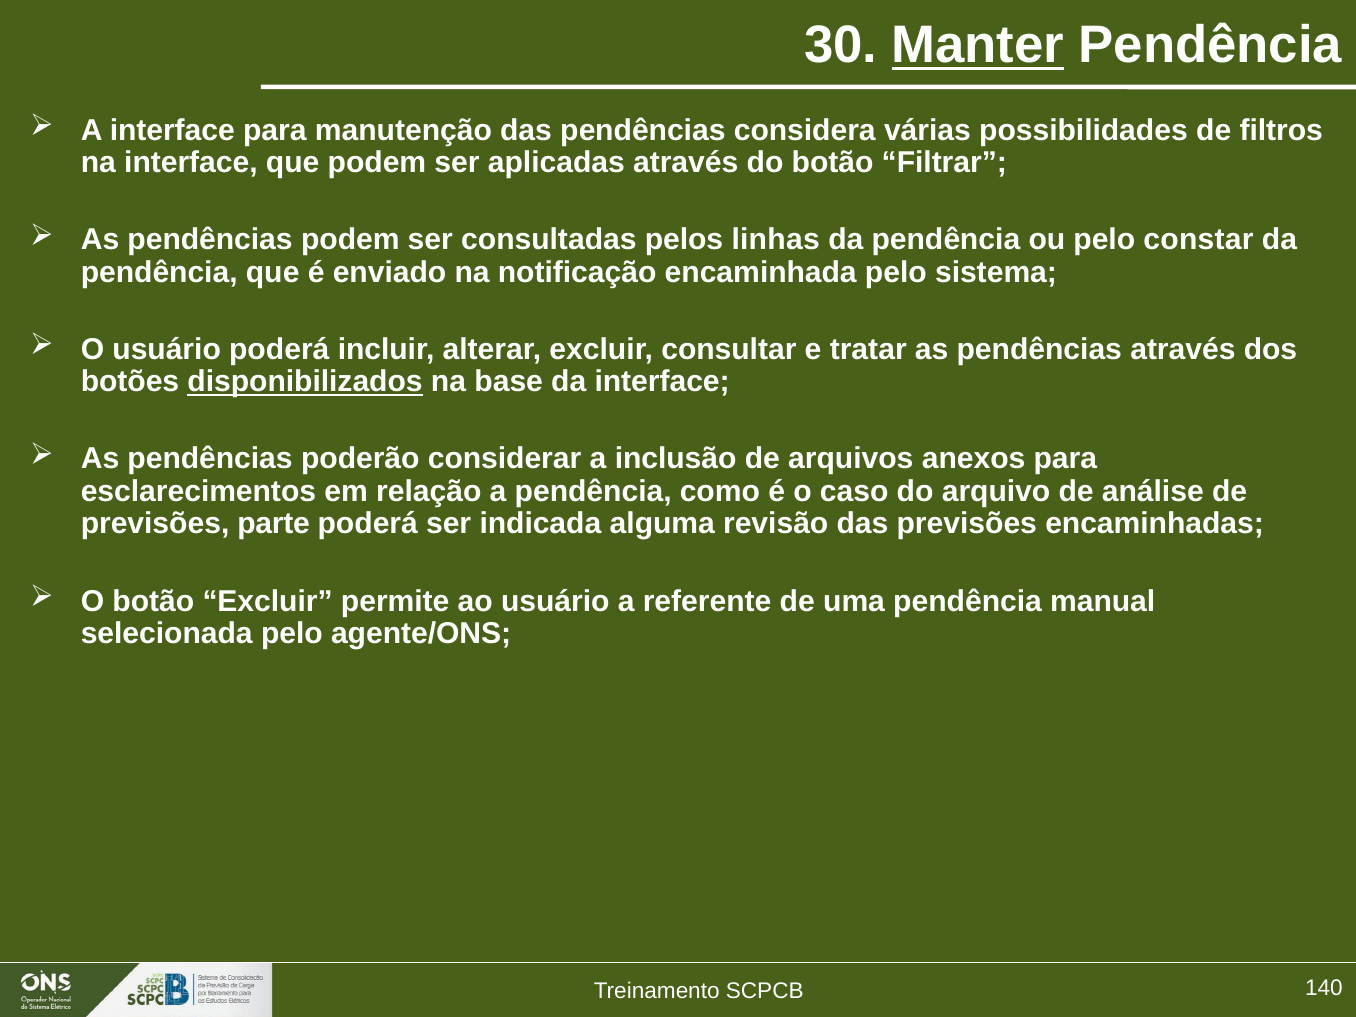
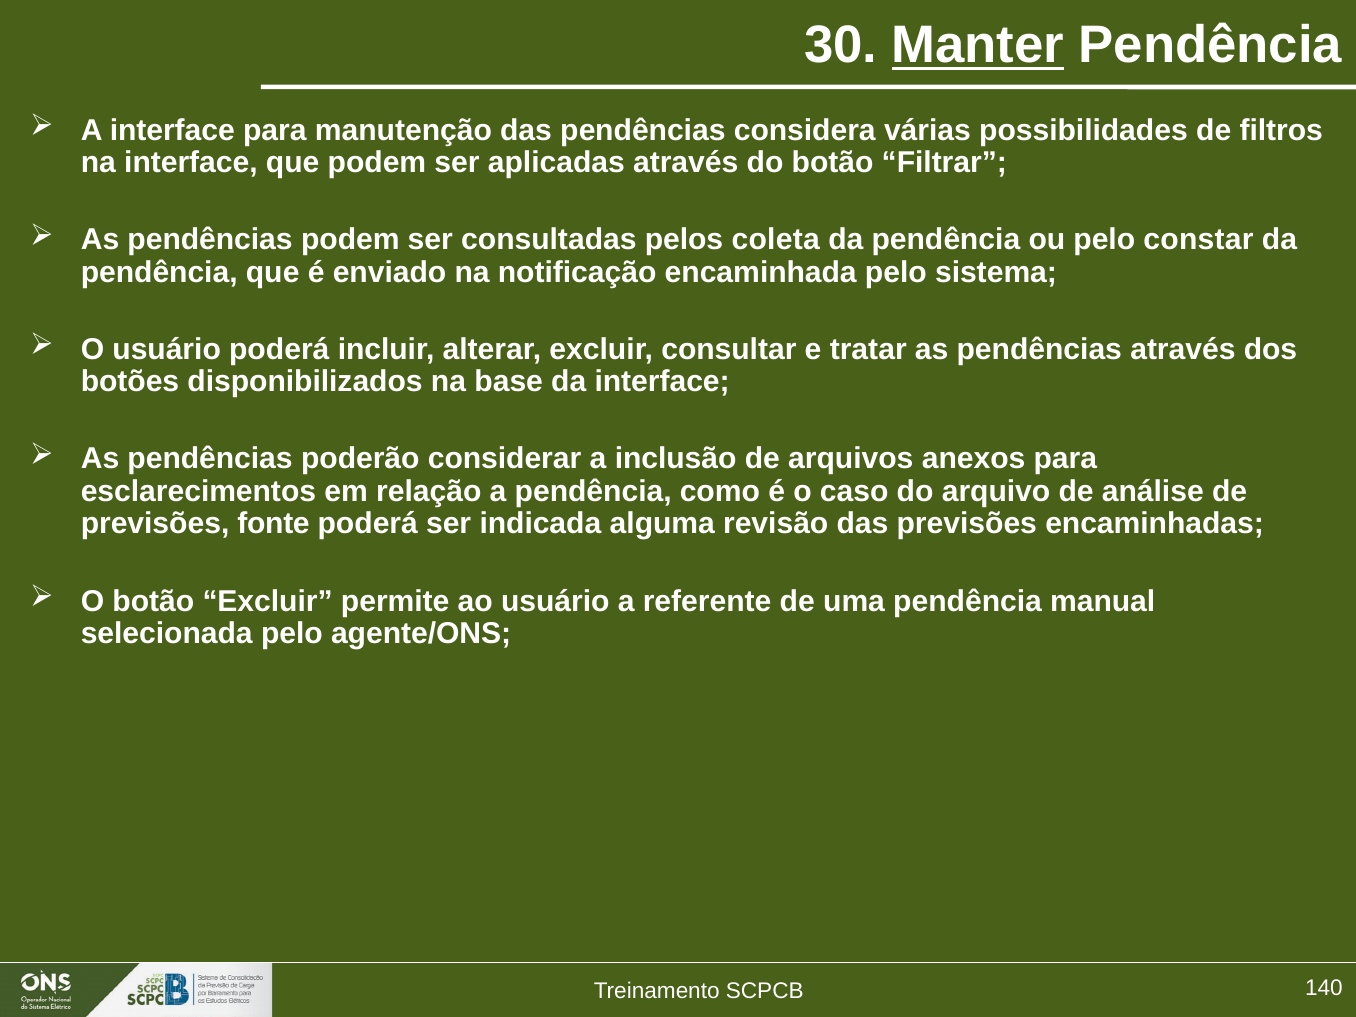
linhas: linhas -> coleta
disponibilizados underline: present -> none
parte: parte -> fonte
